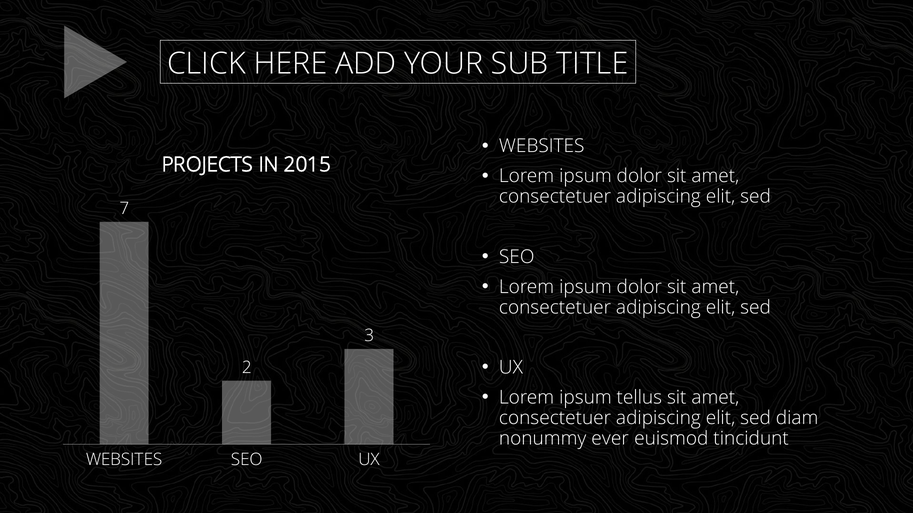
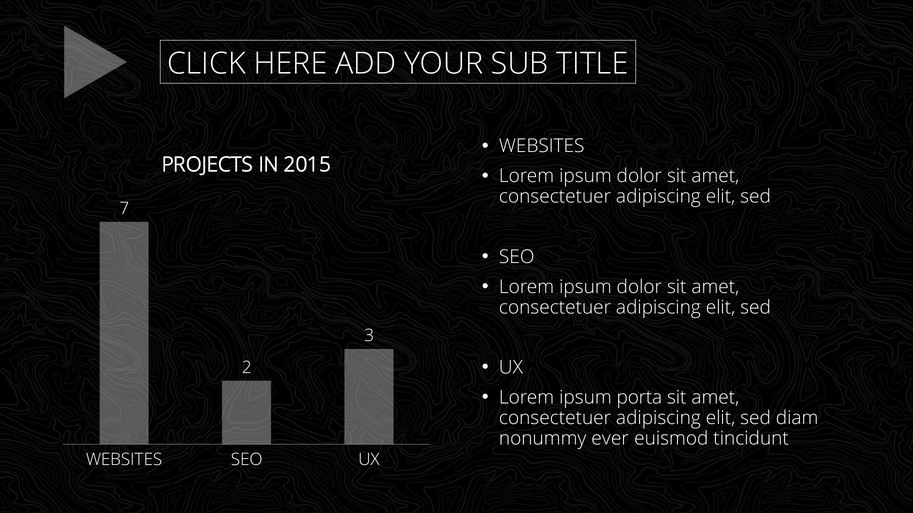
tellus: tellus -> porta
